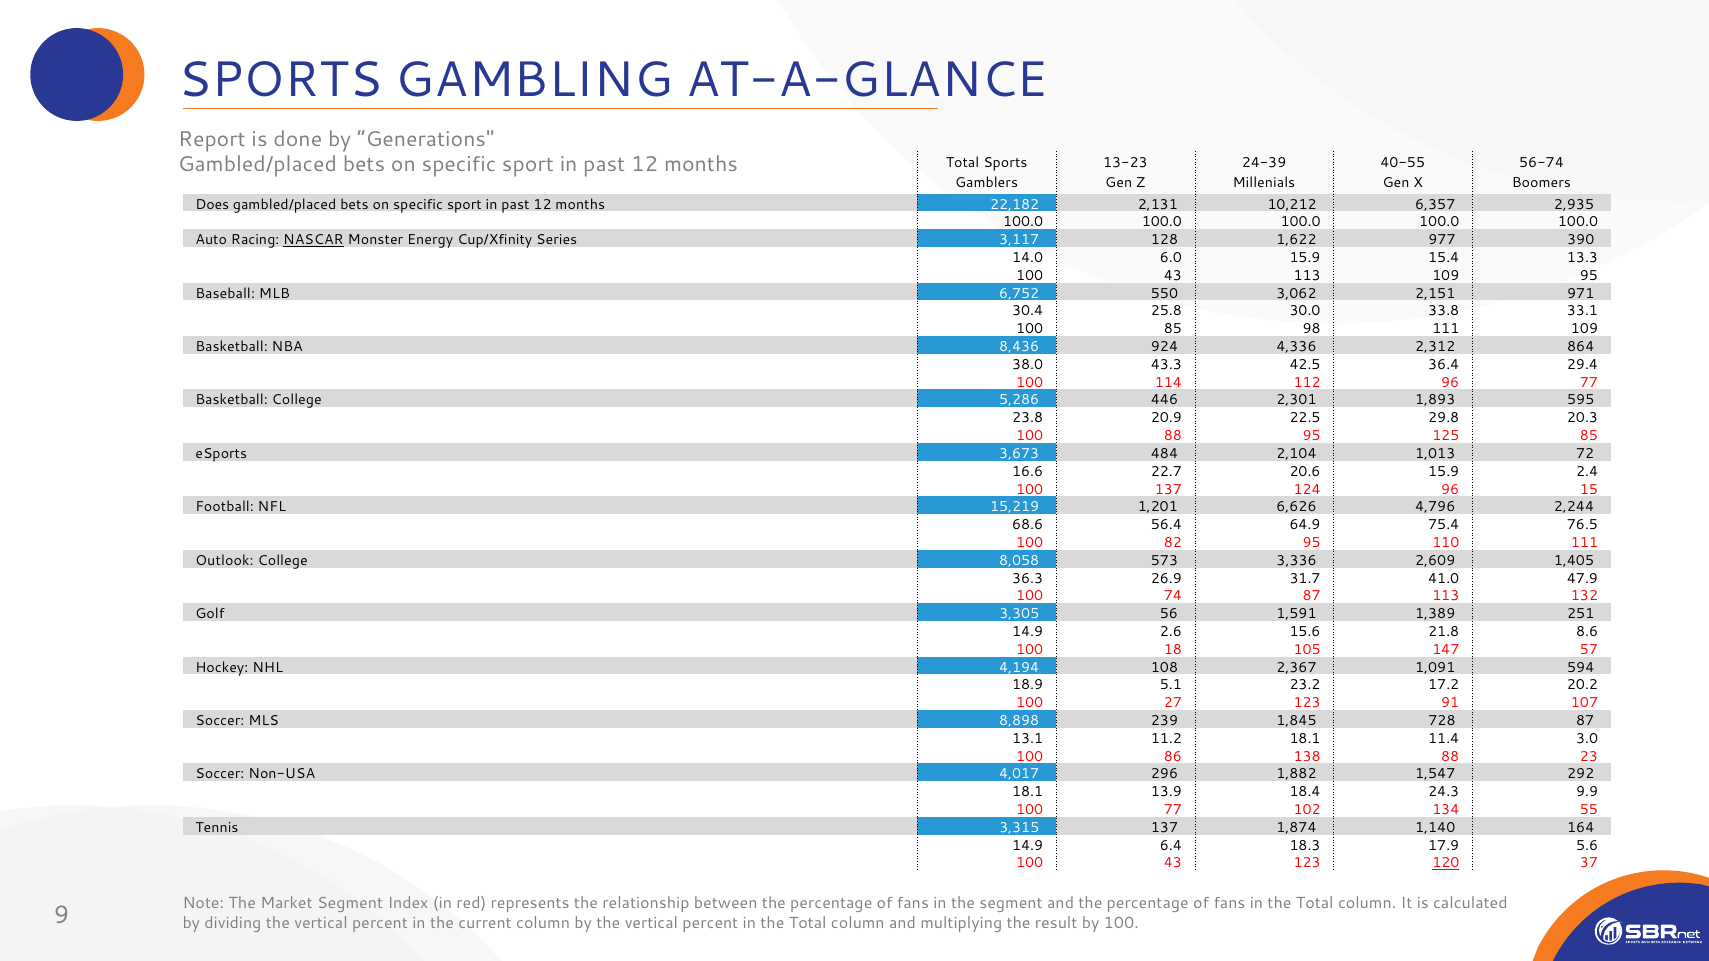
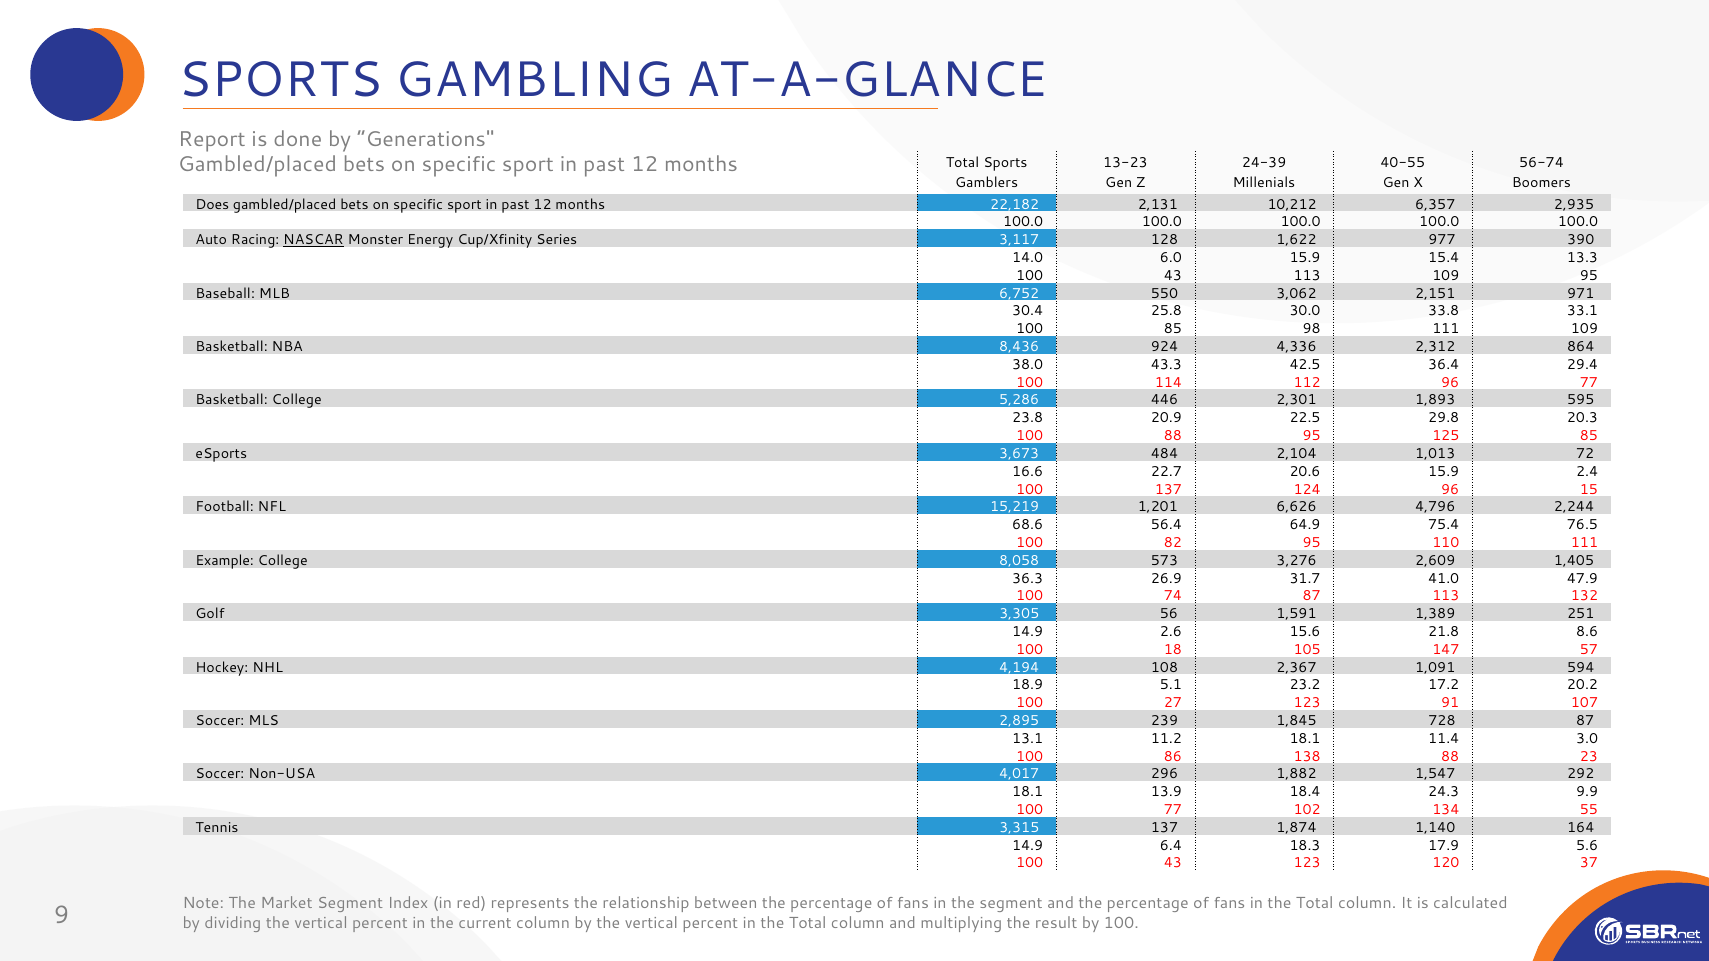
Outlook: Outlook -> Example
3,336: 3,336 -> 3,276
8,898: 8,898 -> 2,895
120 underline: present -> none
